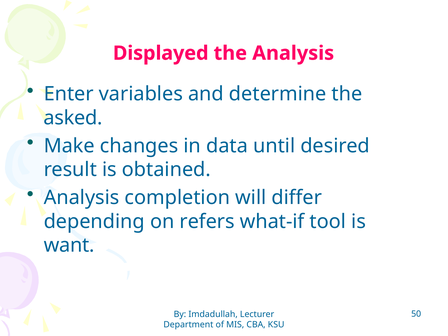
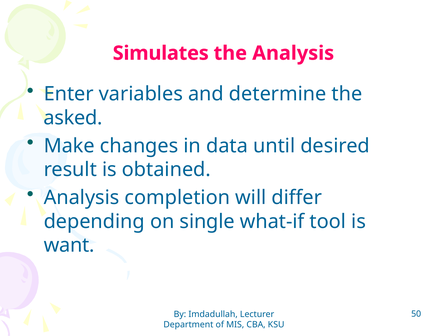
Displayed: Displayed -> Simulates
refers: refers -> single
